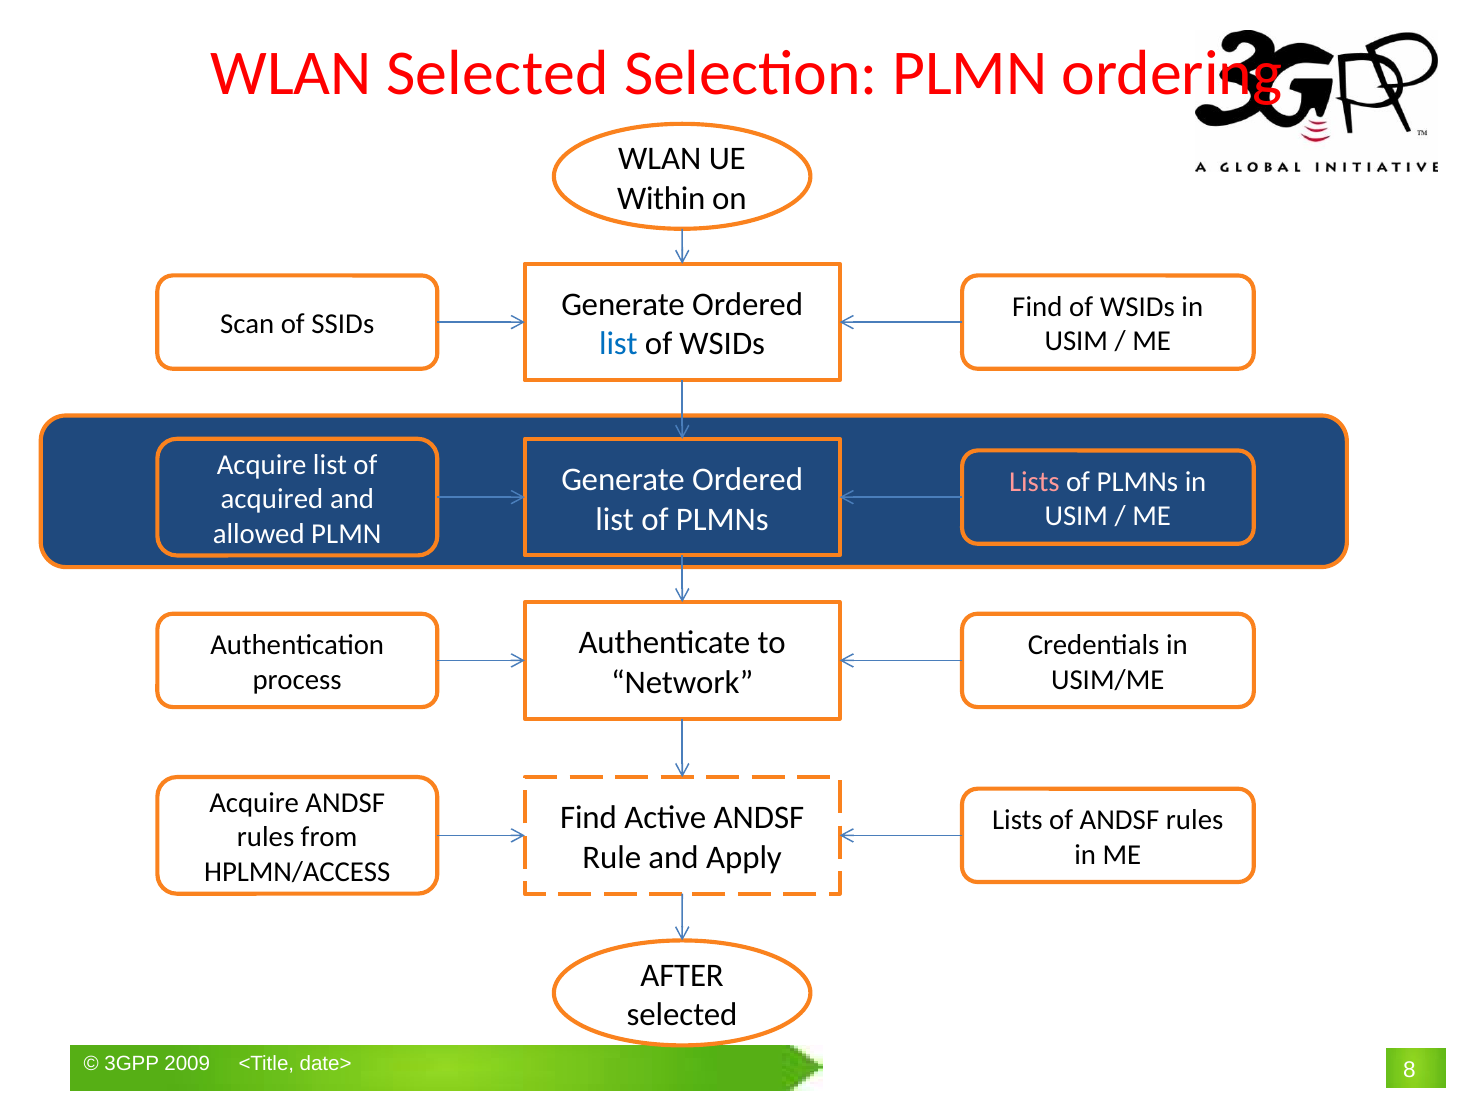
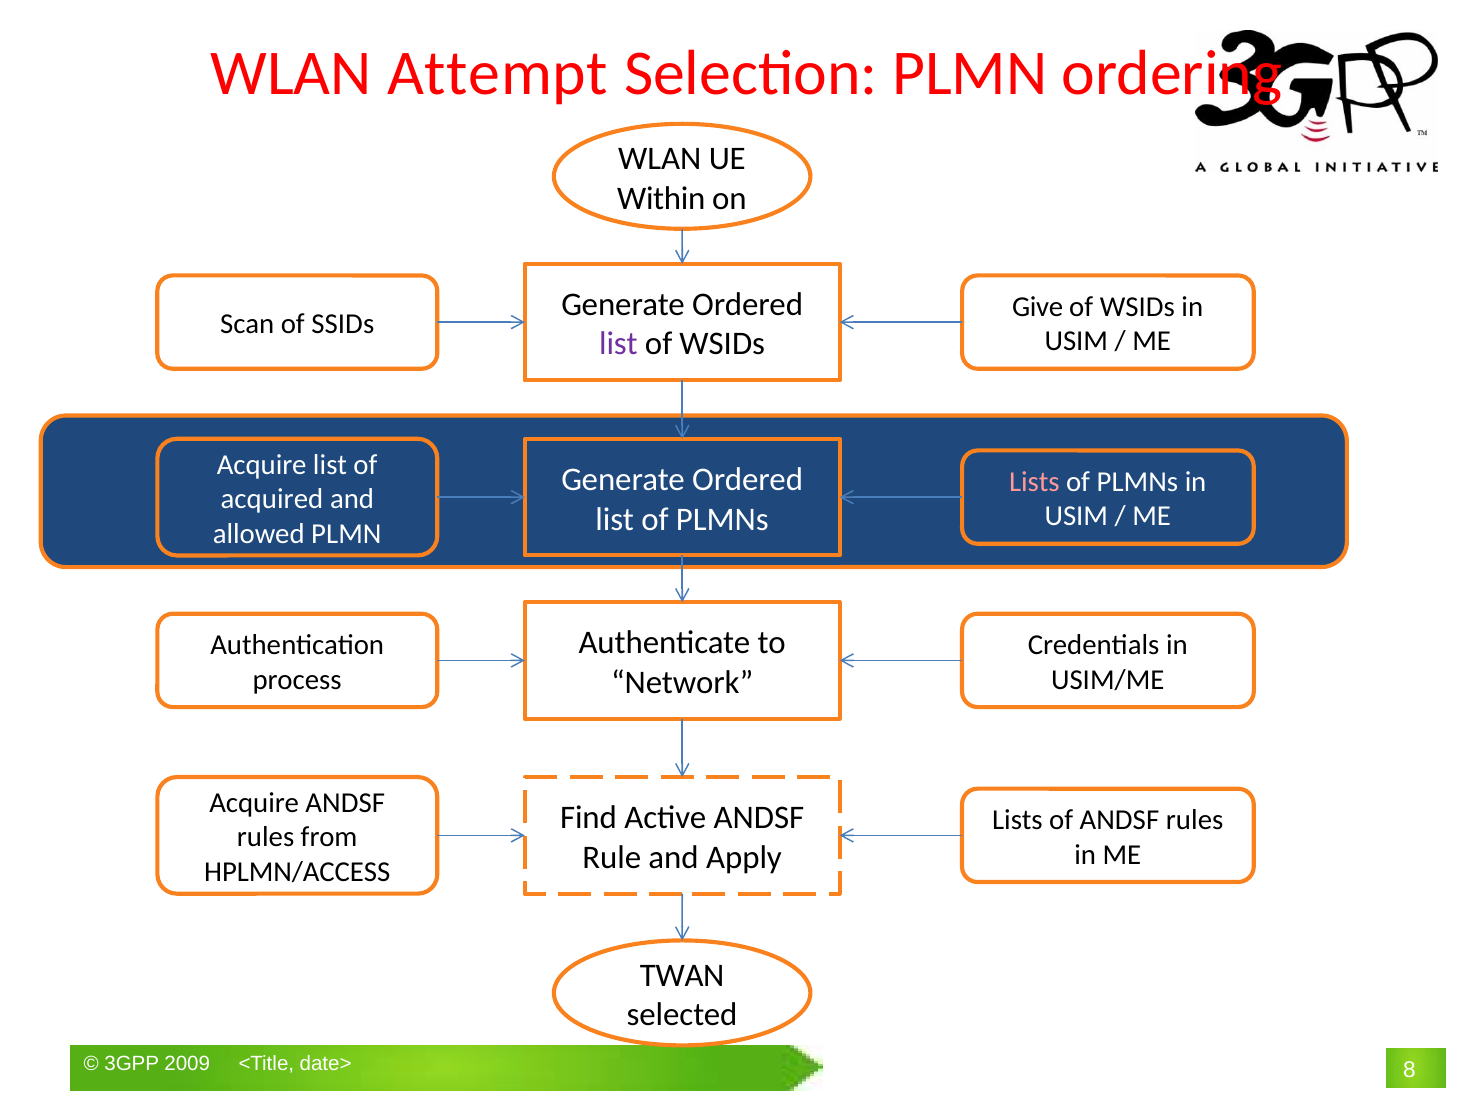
WLAN Selected: Selected -> Attempt
Find at (1037, 307): Find -> Give
list at (618, 344) colour: blue -> purple
AFTER: AFTER -> TWAN
